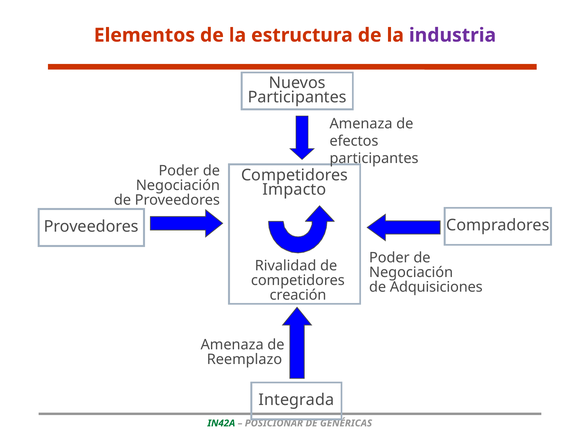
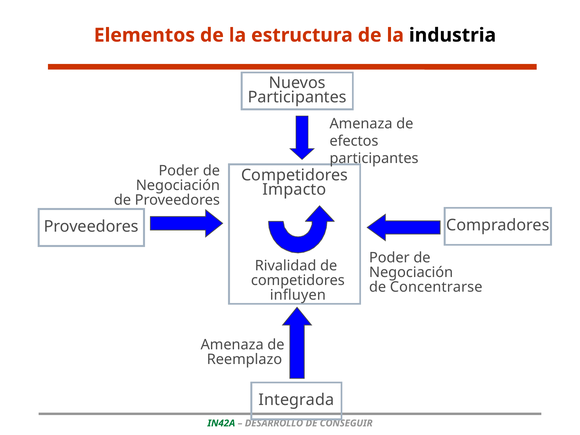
industria colour: purple -> black
Adquisiciones: Adquisiciones -> Concentrarse
creación: creación -> influyen
POSICIONAR: POSICIONAR -> DESARROLLO
GENÉRICAS: GENÉRICAS -> CONSEGUIR
